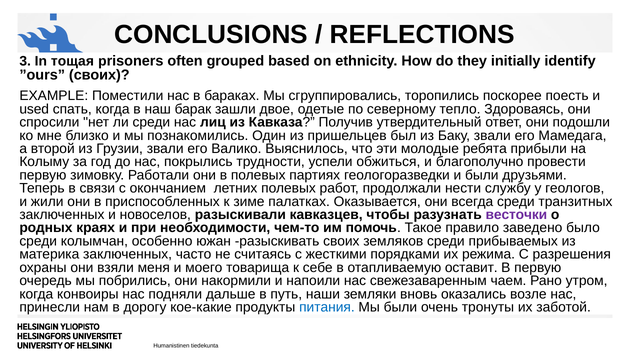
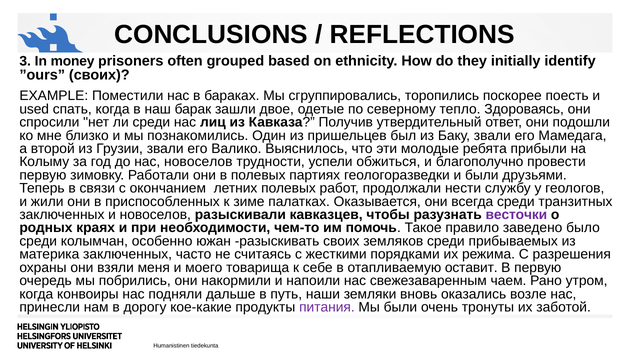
тощая: тощая -> money
нас покрылись: покрылись -> новоселов
питания colour: blue -> purple
